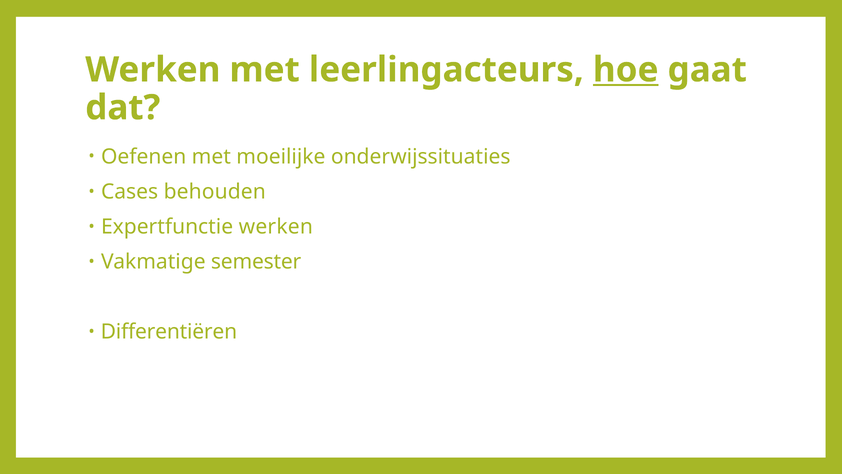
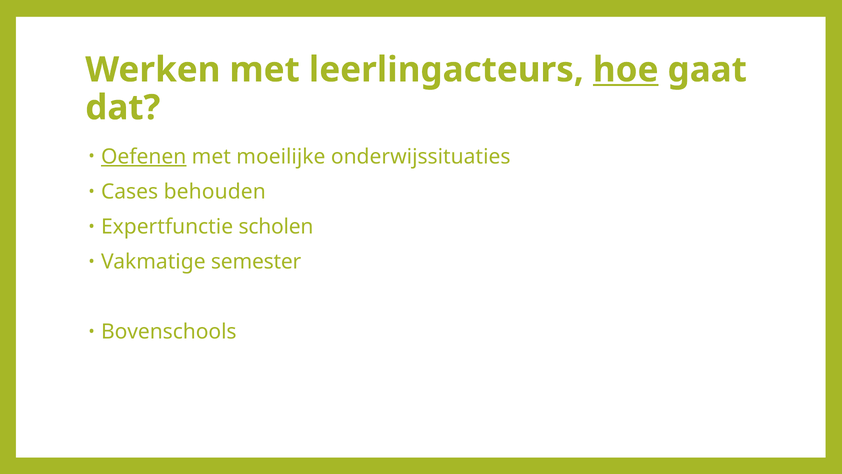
Oefenen underline: none -> present
Expertfunctie werken: werken -> scholen
Differentiëren: Differentiëren -> Bovenschools
